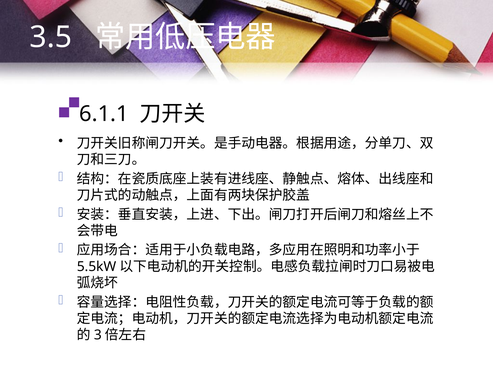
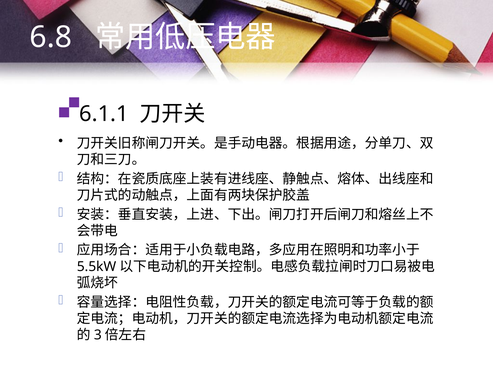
3.5: 3.5 -> 6.8
